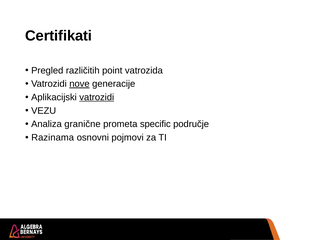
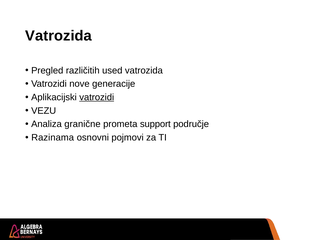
Certifikati at (59, 36): Certifikati -> Vatrozida
point: point -> used
nove underline: present -> none
specific: specific -> support
